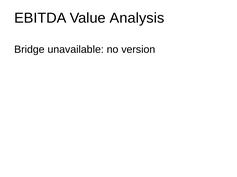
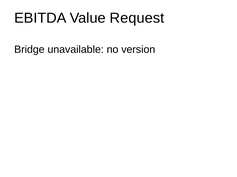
Analysis: Analysis -> Request
